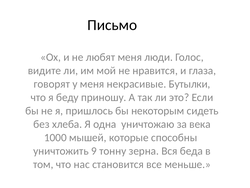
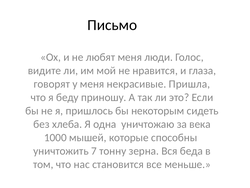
Бутылки: Бутылки -> Пришла
9: 9 -> 7
